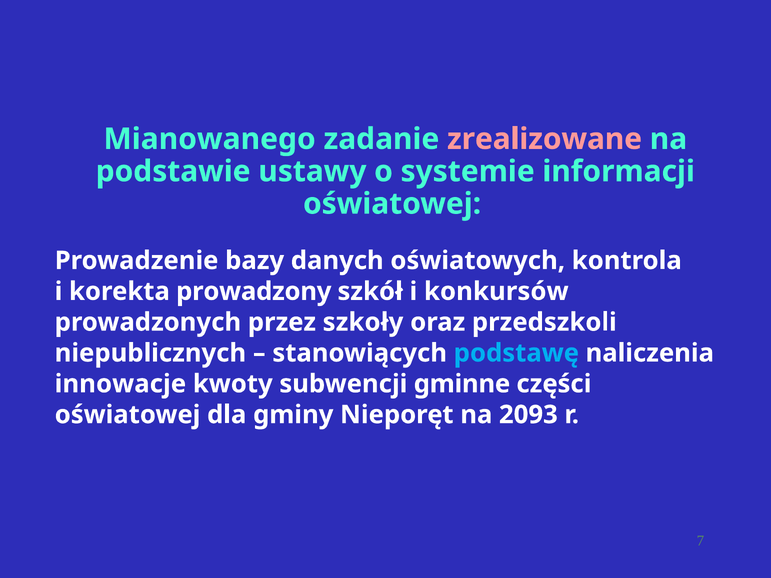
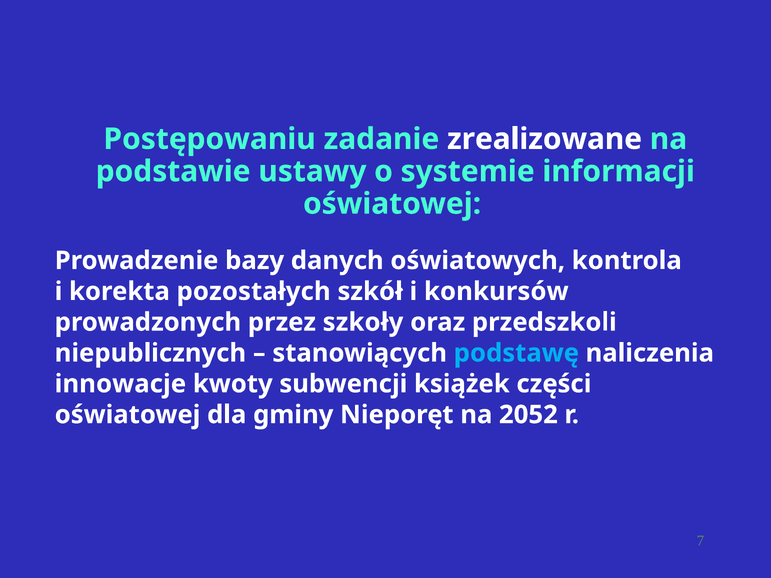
Mianowanego: Mianowanego -> Postępowaniu
zrealizowane colour: pink -> white
prowadzony: prowadzony -> pozostałych
gminne: gminne -> książek
2093: 2093 -> 2052
